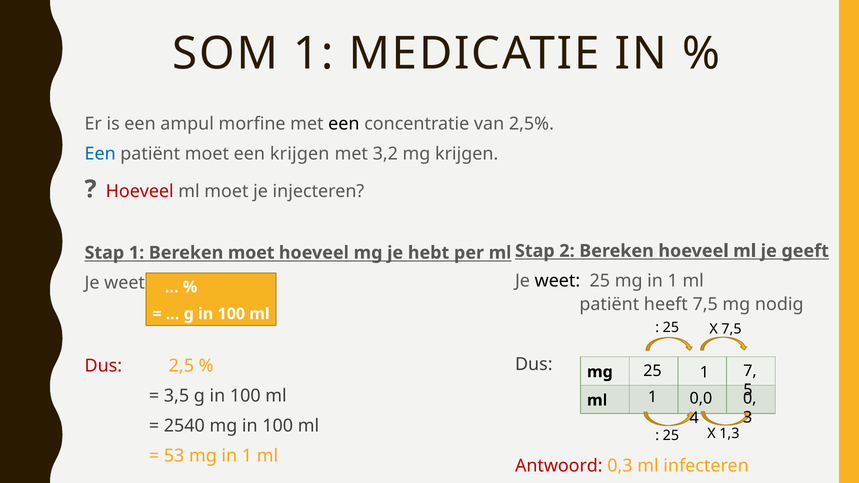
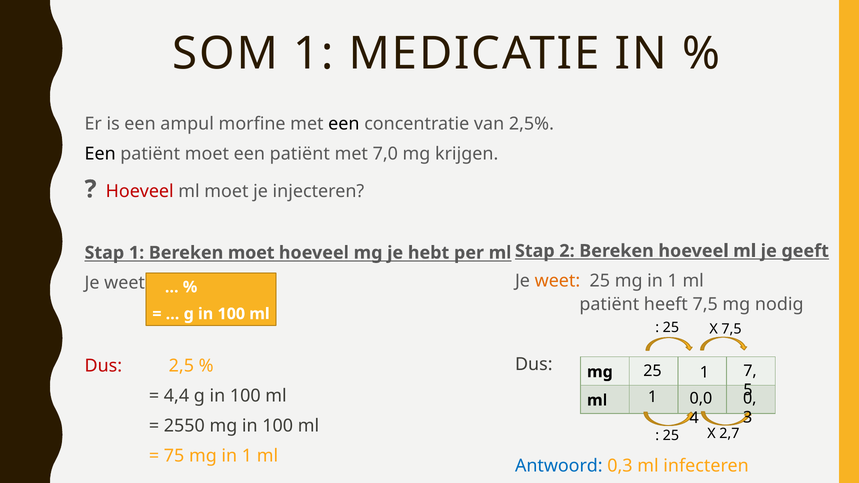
Een at (100, 154) colour: blue -> black
moet een krijgen: krijgen -> patiënt
3,2: 3,2 -> 7,0
weet at (557, 281) colour: black -> orange
3,5: 3,5 -> 4,4
2540: 2540 -> 2550
1,3: 1,3 -> 2,7
53: 53 -> 75
Antwoord colour: red -> blue
